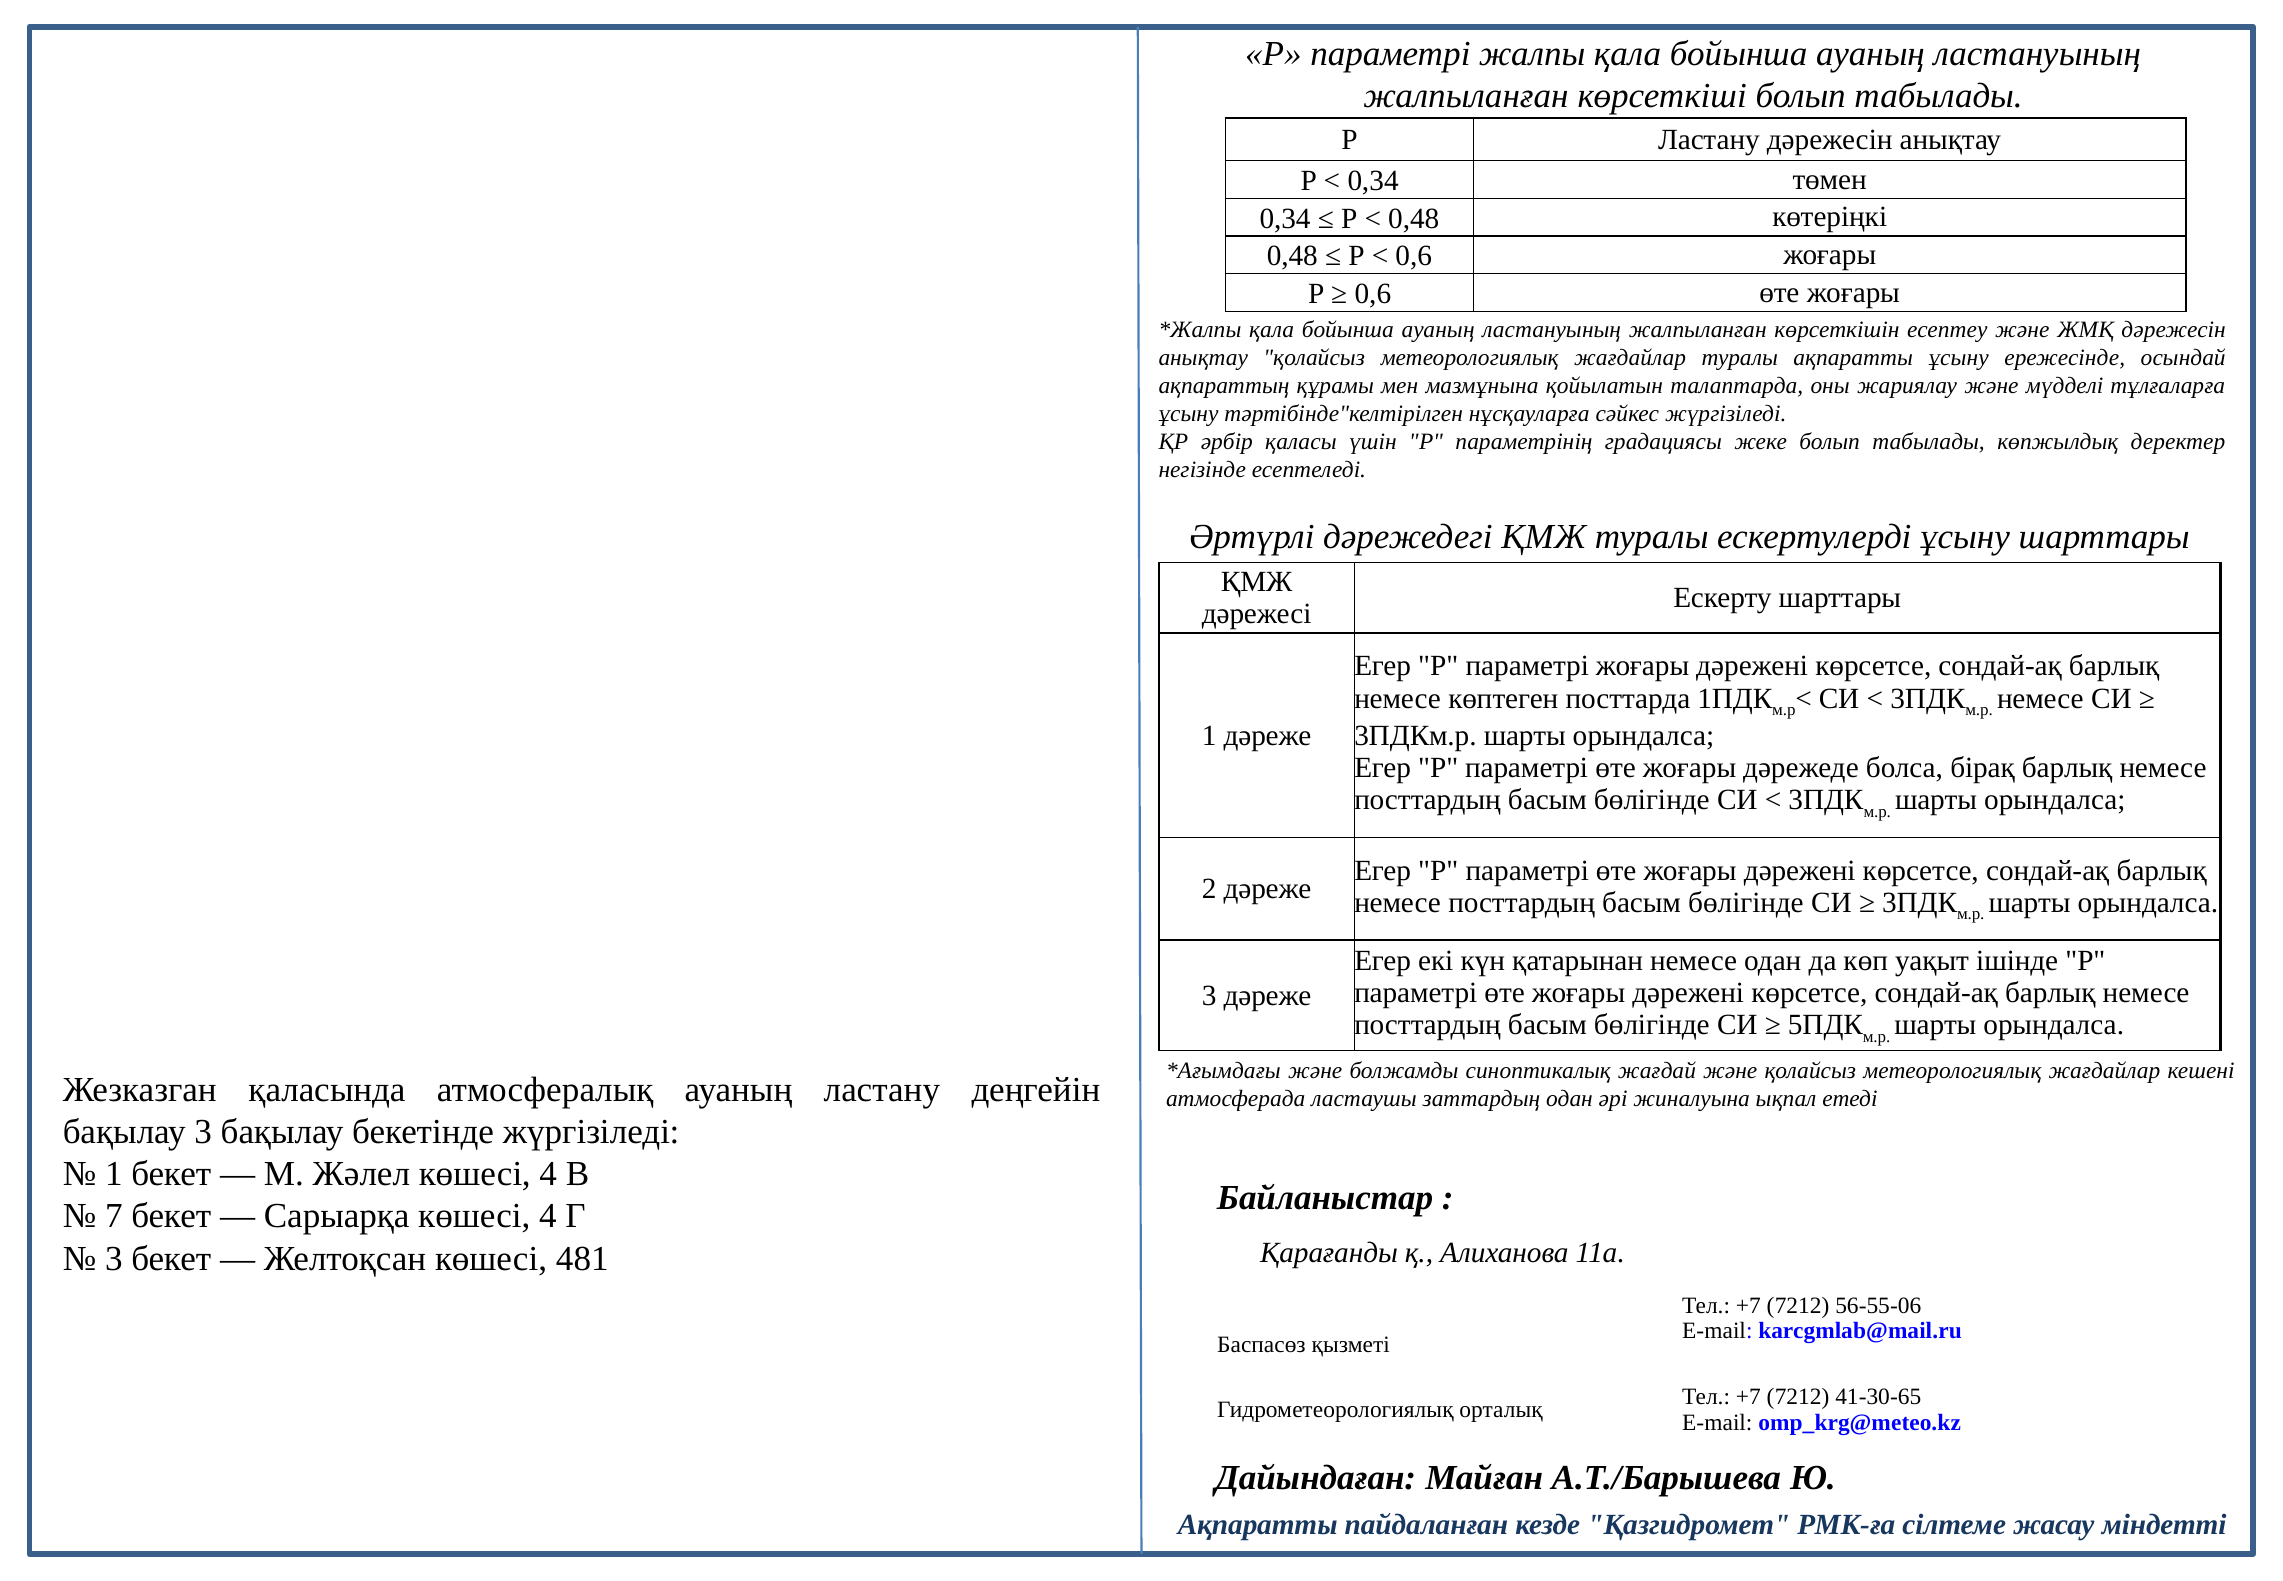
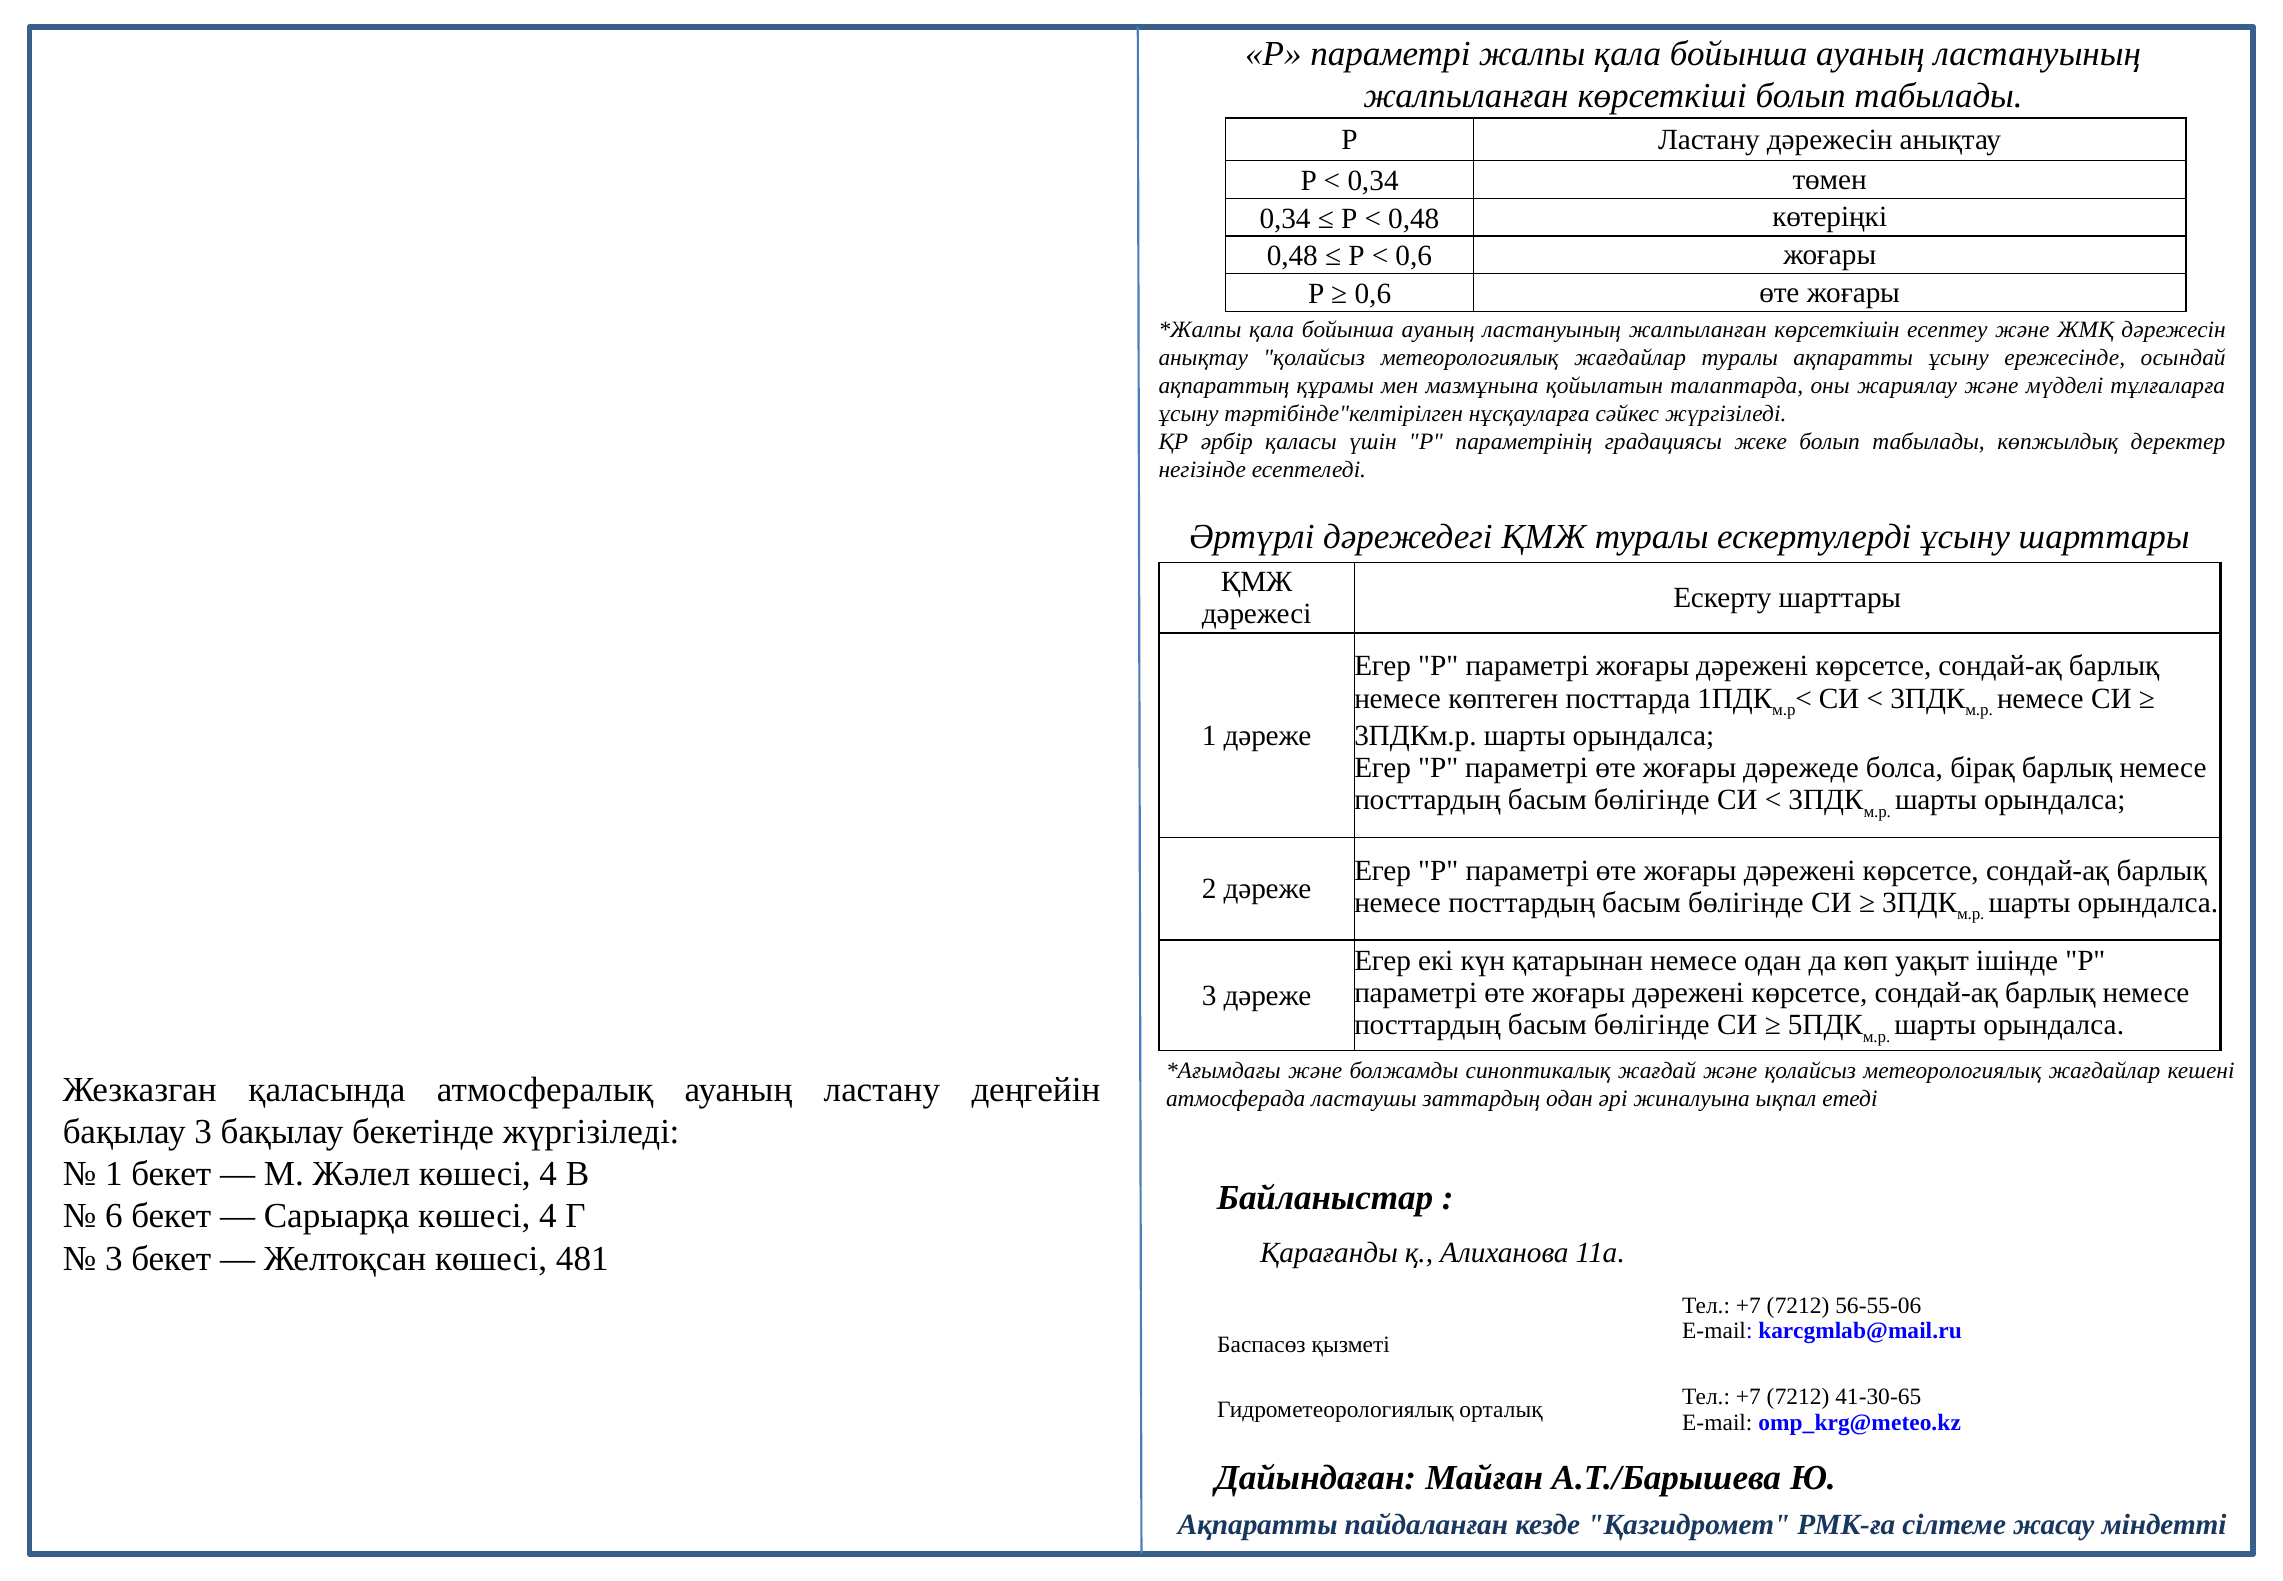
7: 7 -> 6
